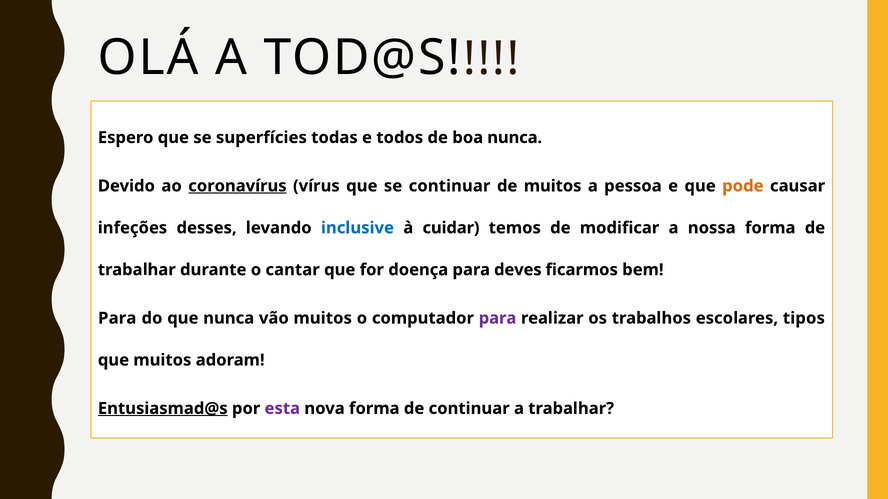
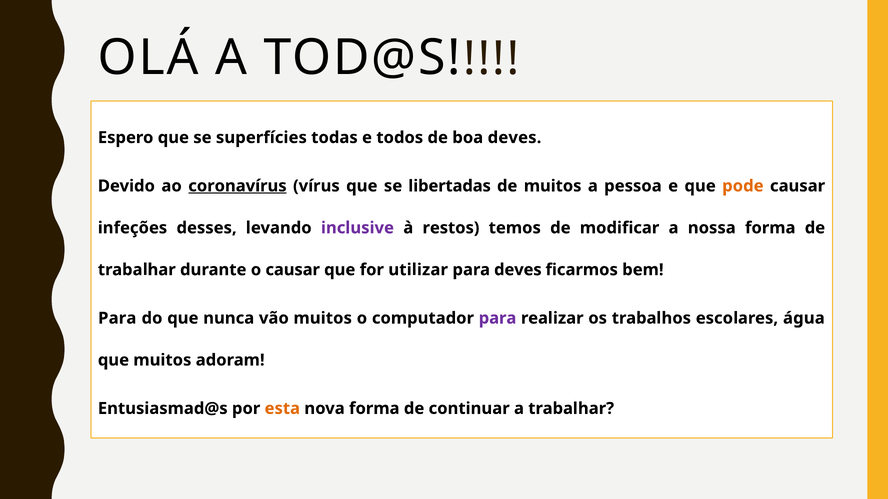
boa nunca: nunca -> deves
se continuar: continuar -> libertadas
inclusive colour: blue -> purple
cuidar: cuidar -> restos
o cantar: cantar -> causar
doença: doença -> utilizar
tipos: tipos -> água
Entusiasmad@s underline: present -> none
esta colour: purple -> orange
